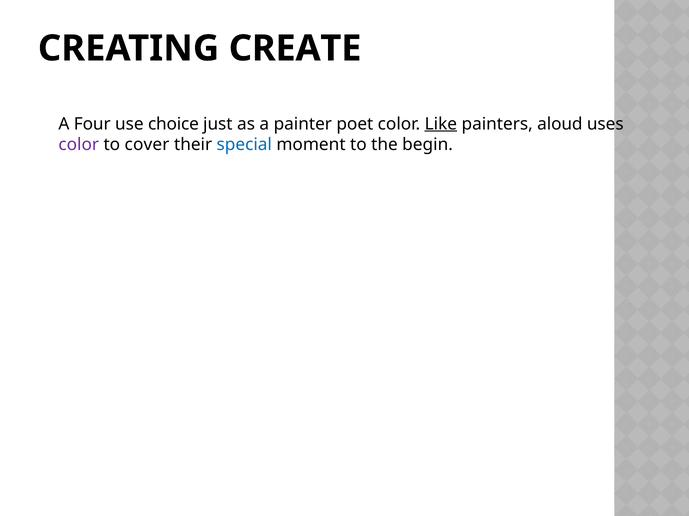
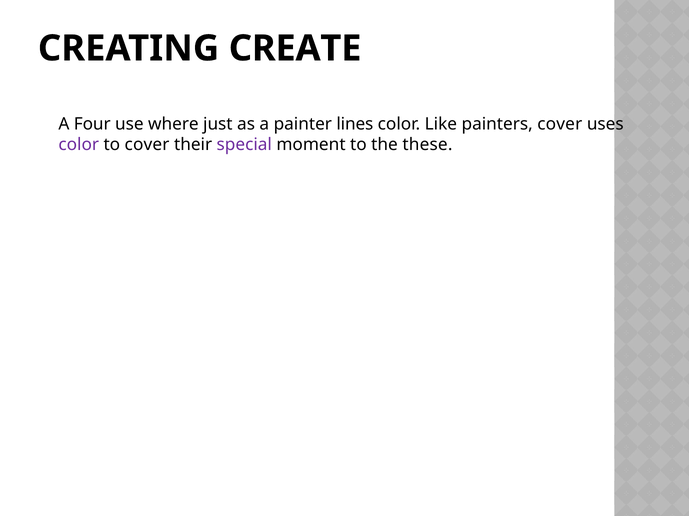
choice: choice -> where
poet: poet -> lines
Like underline: present -> none
painters aloud: aloud -> cover
special colour: blue -> purple
begin: begin -> these
